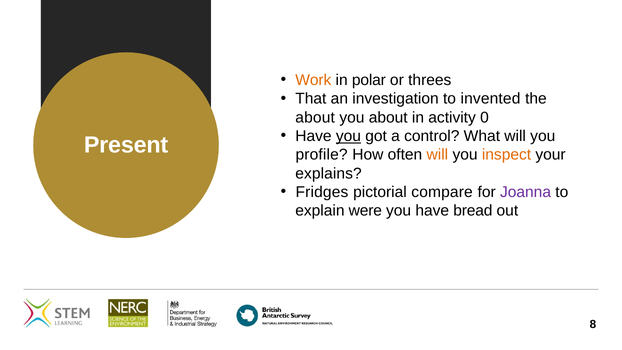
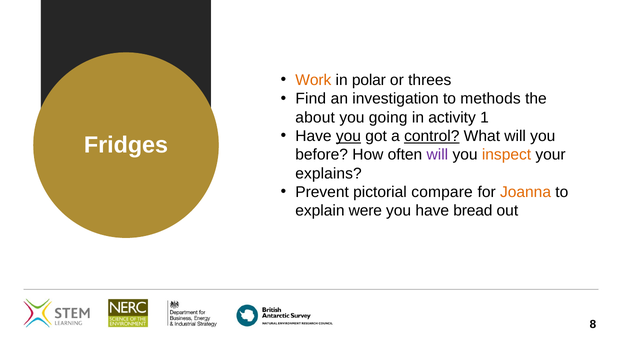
That: That -> Find
invented: invented -> methods
you about: about -> going
0: 0 -> 1
control underline: none -> present
Present: Present -> Fridges
profile: profile -> before
will at (437, 155) colour: orange -> purple
Fridges: Fridges -> Prevent
Joanna colour: purple -> orange
